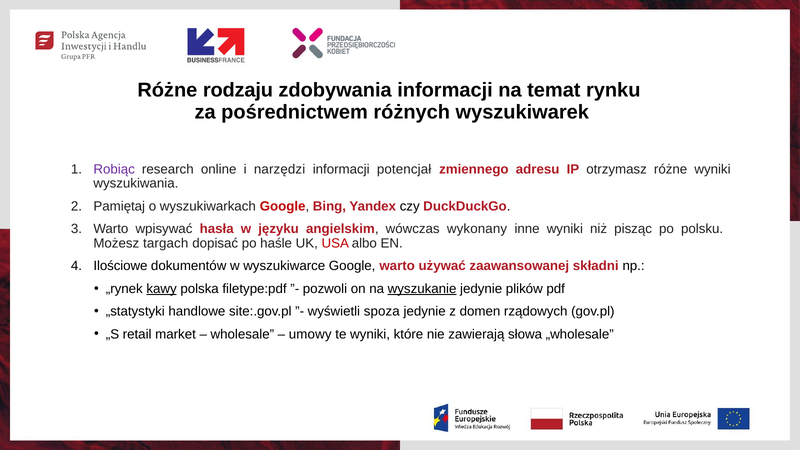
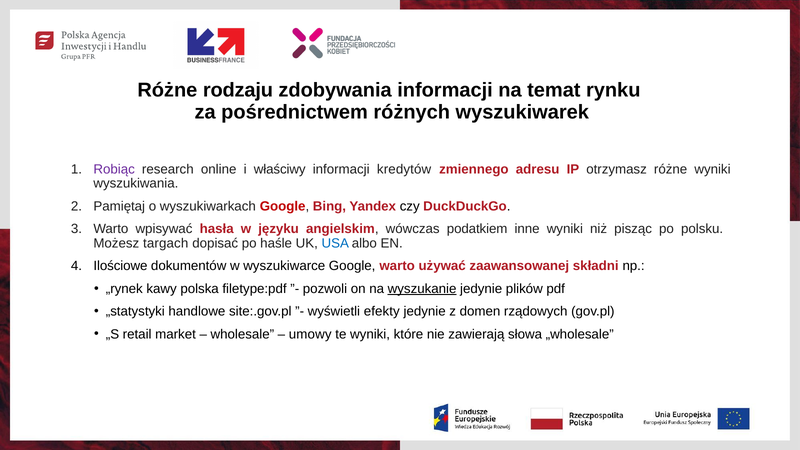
narzędzi: narzędzi -> właściwy
potencjał: potencjał -> kredytów
wykonany: wykonany -> podatkiem
USA colour: red -> blue
kawy underline: present -> none
spoza: spoza -> efekty
